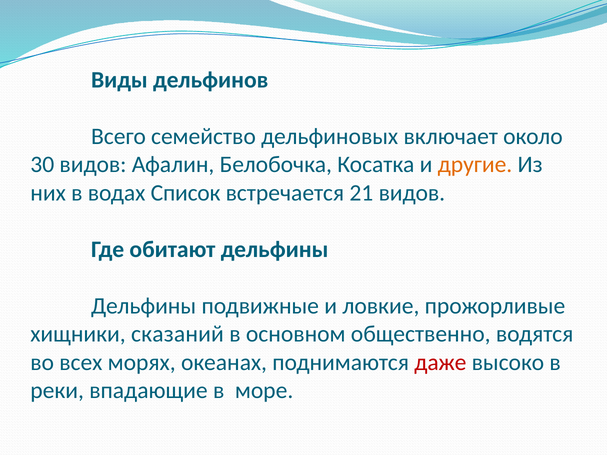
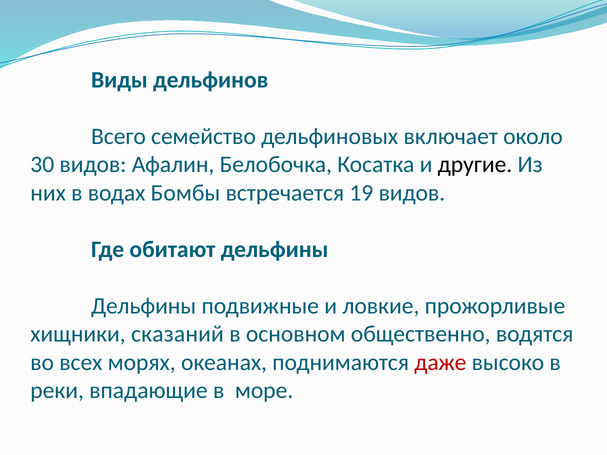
другие colour: orange -> black
Список: Список -> Бомбы
21: 21 -> 19
